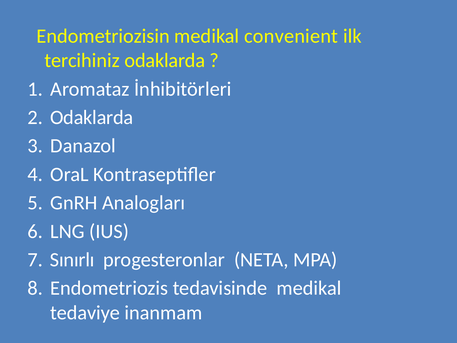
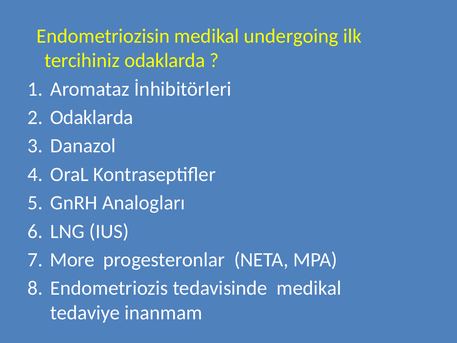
convenient: convenient -> undergoing
Sınırlı: Sınırlı -> More
